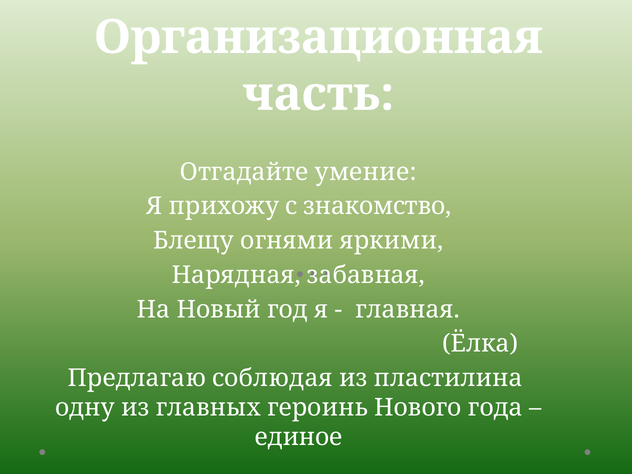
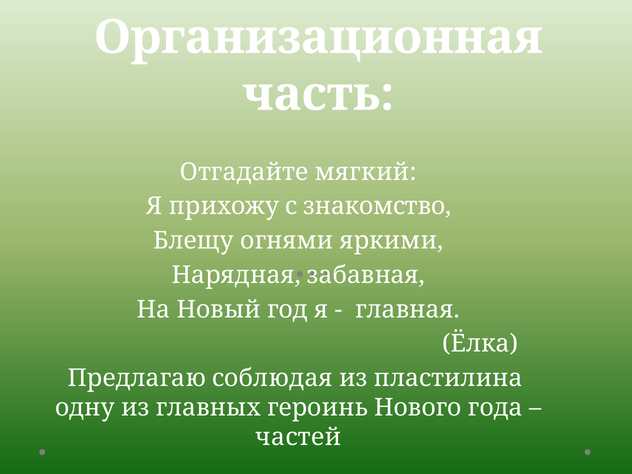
умение: умение -> мягкий
единое: единое -> частей
